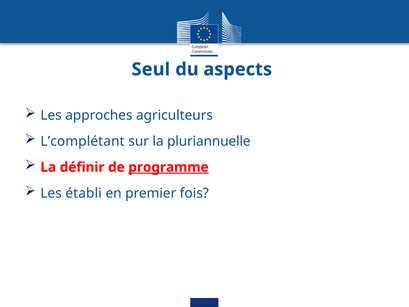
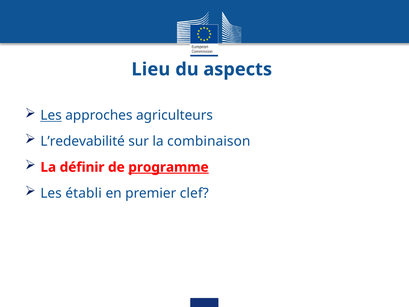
Seul: Seul -> Lieu
Les at (51, 115) underline: none -> present
L’complétant: L’complétant -> L’redevabilité
pluriannuelle: pluriannuelle -> combinaison
fois: fois -> clef
